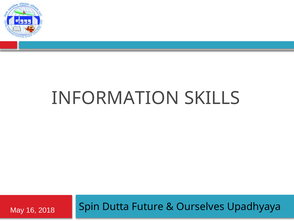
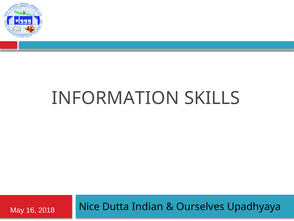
Spin: Spin -> Nice
Future: Future -> Indian
